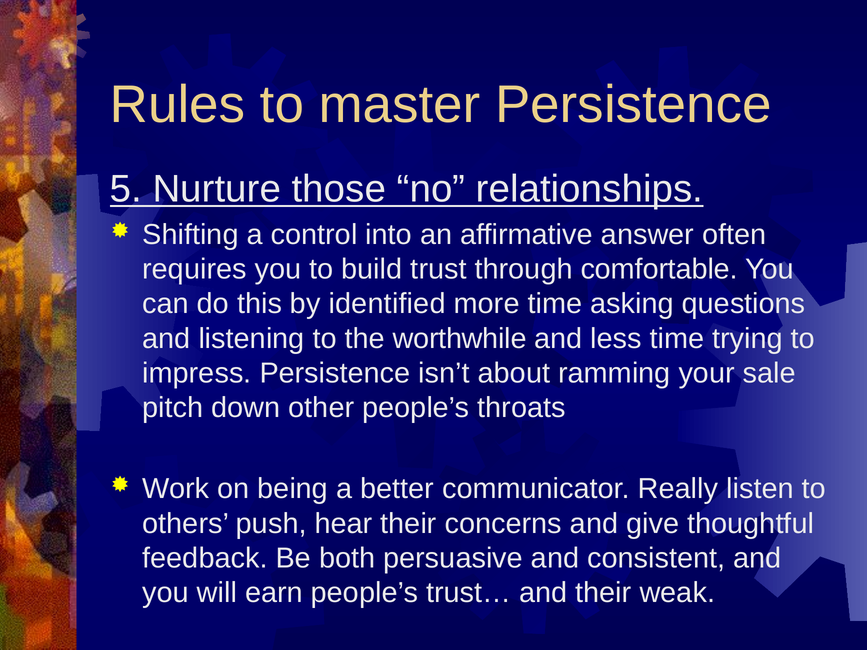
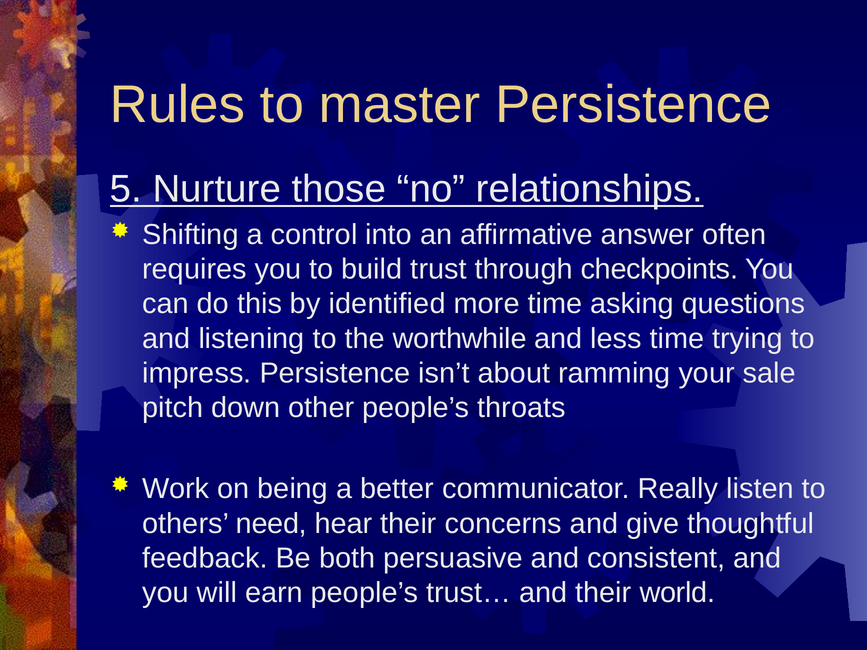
comfortable: comfortable -> checkpoints
push: push -> need
weak: weak -> world
